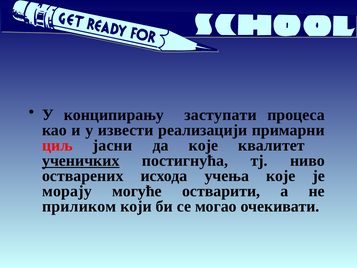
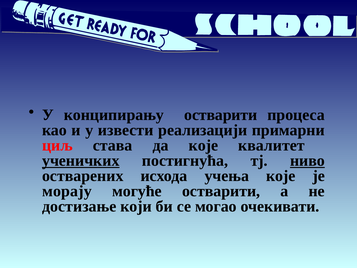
конципирању заступати: заступати -> остварити
јасни: јасни -> ставa
ниво underline: none -> present
приликом: приликом -> достизање
